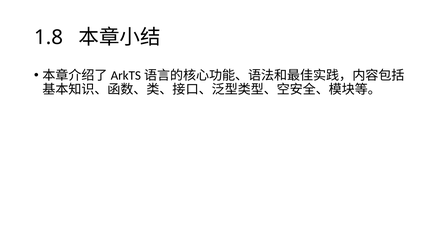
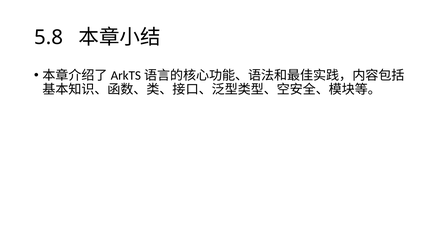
1.8: 1.8 -> 5.8
